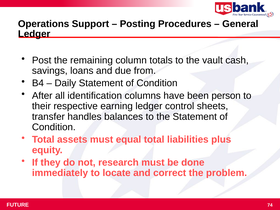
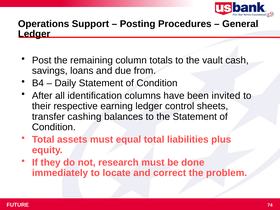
person: person -> invited
handles: handles -> cashing
